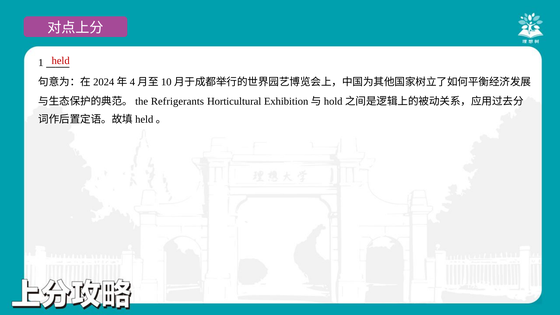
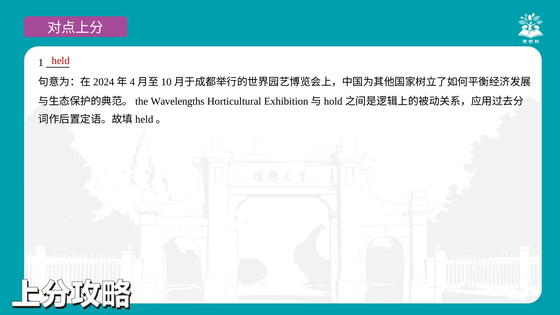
Refrigerants: Refrigerants -> Wavelengths
